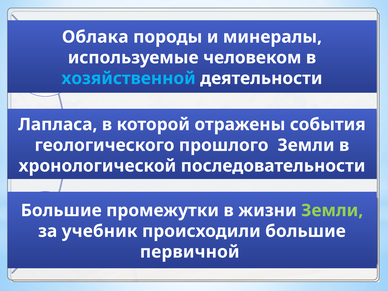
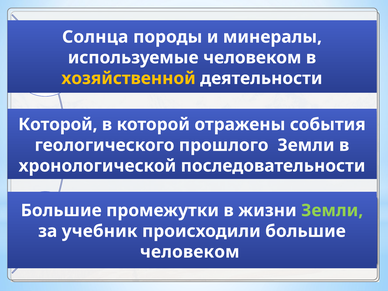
Облака: Облака -> Солнца
хозяйственной colour: light blue -> yellow
Лапласа at (58, 124): Лапласа -> Которой
первичной at (190, 252): первичной -> человеком
